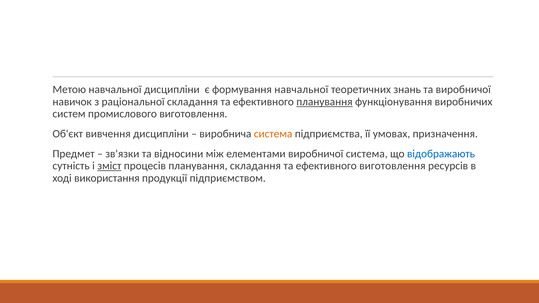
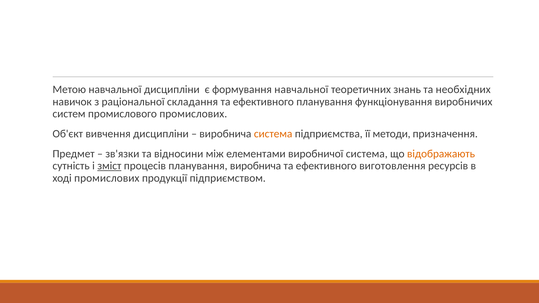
та виробничої: виробничої -> необхідних
планування at (324, 102) underline: present -> none
промислового виготовлення: виготовлення -> промислових
умовах: умовах -> методи
відображають colour: blue -> orange
планування складання: складання -> виробнича
ході використання: використання -> промислових
